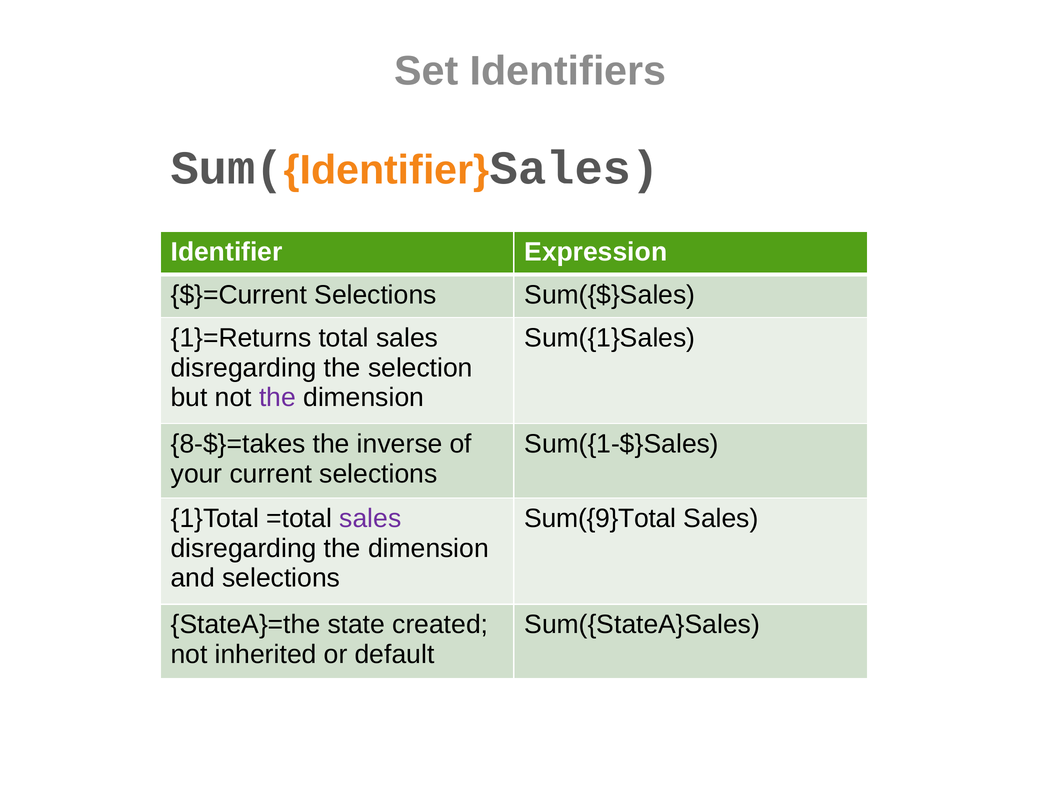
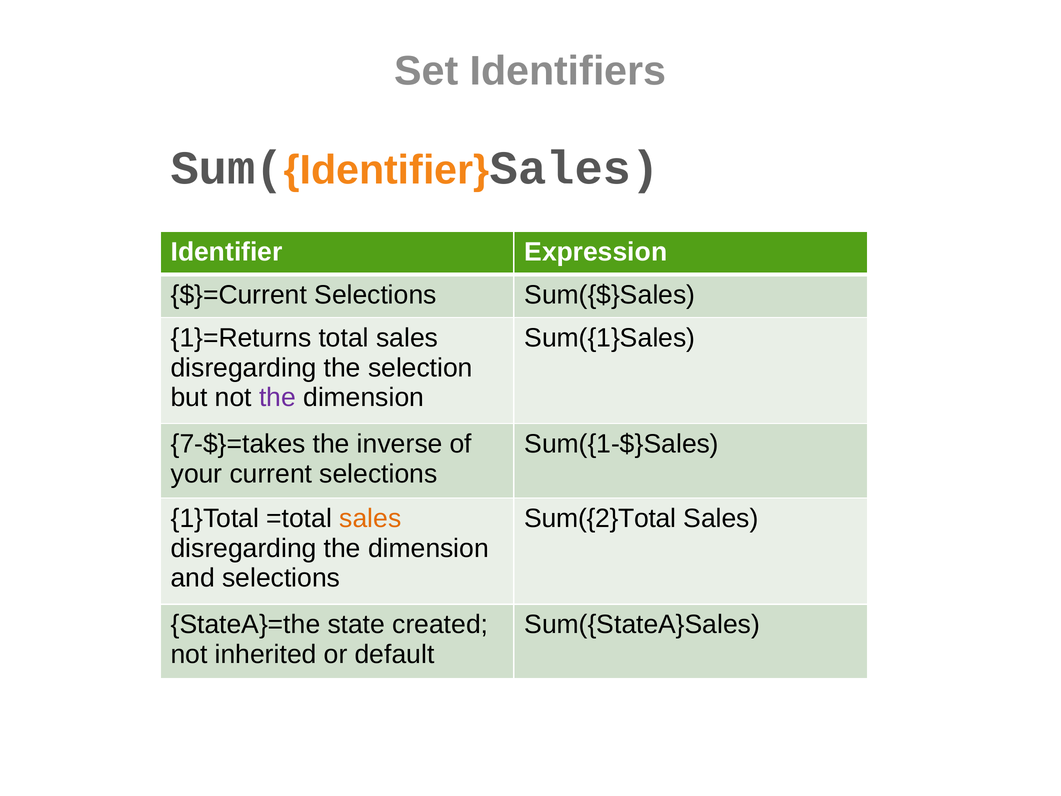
8-$}=takes: 8-$}=takes -> 7-$}=takes
sales at (370, 518) colour: purple -> orange
Sum({9}Total: Sum({9}Total -> Sum({2}Total
